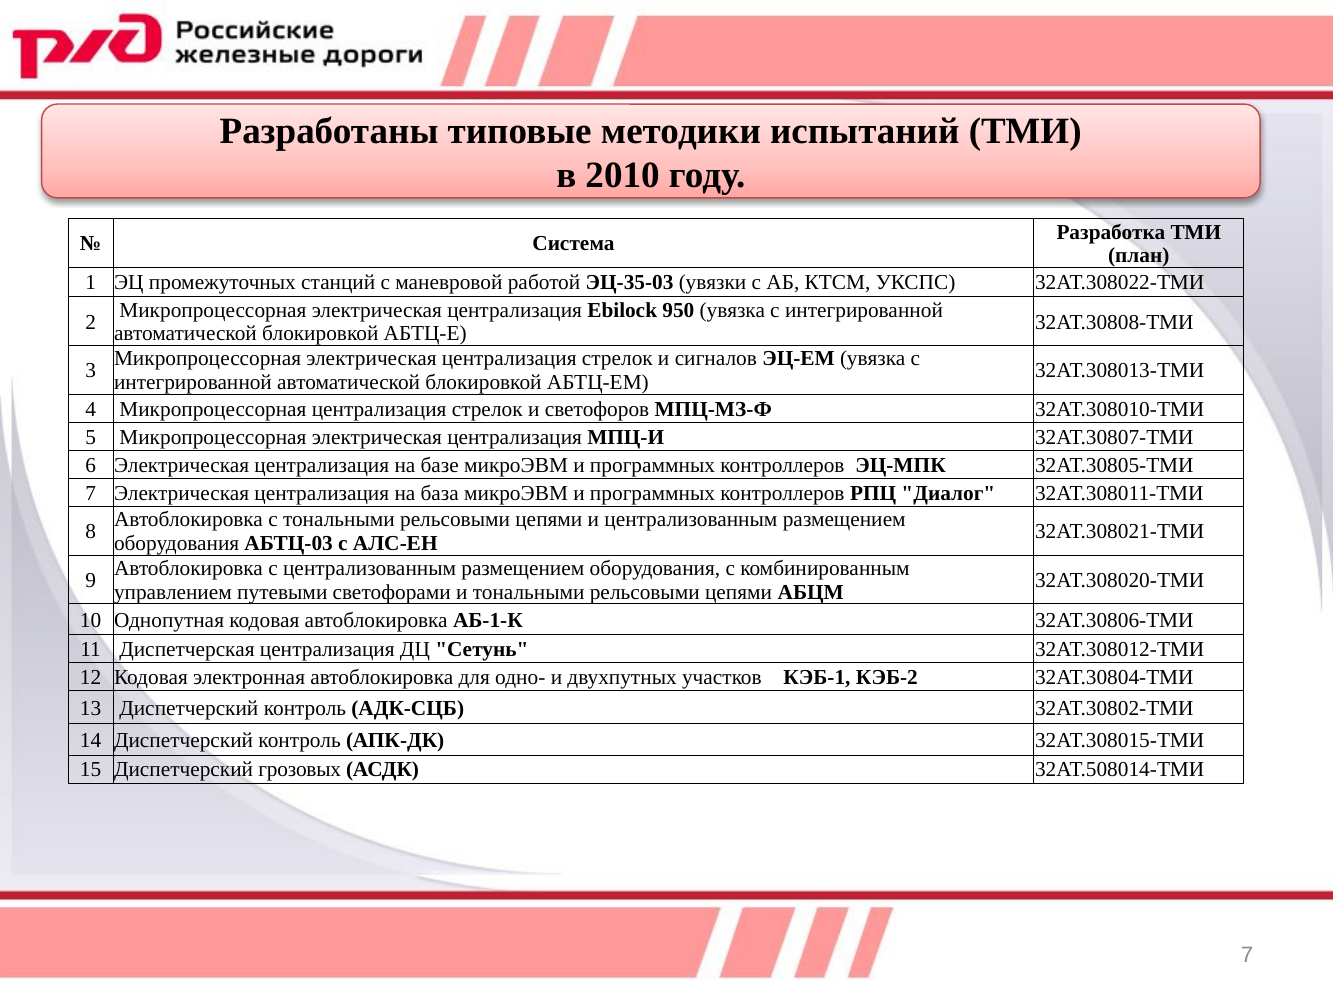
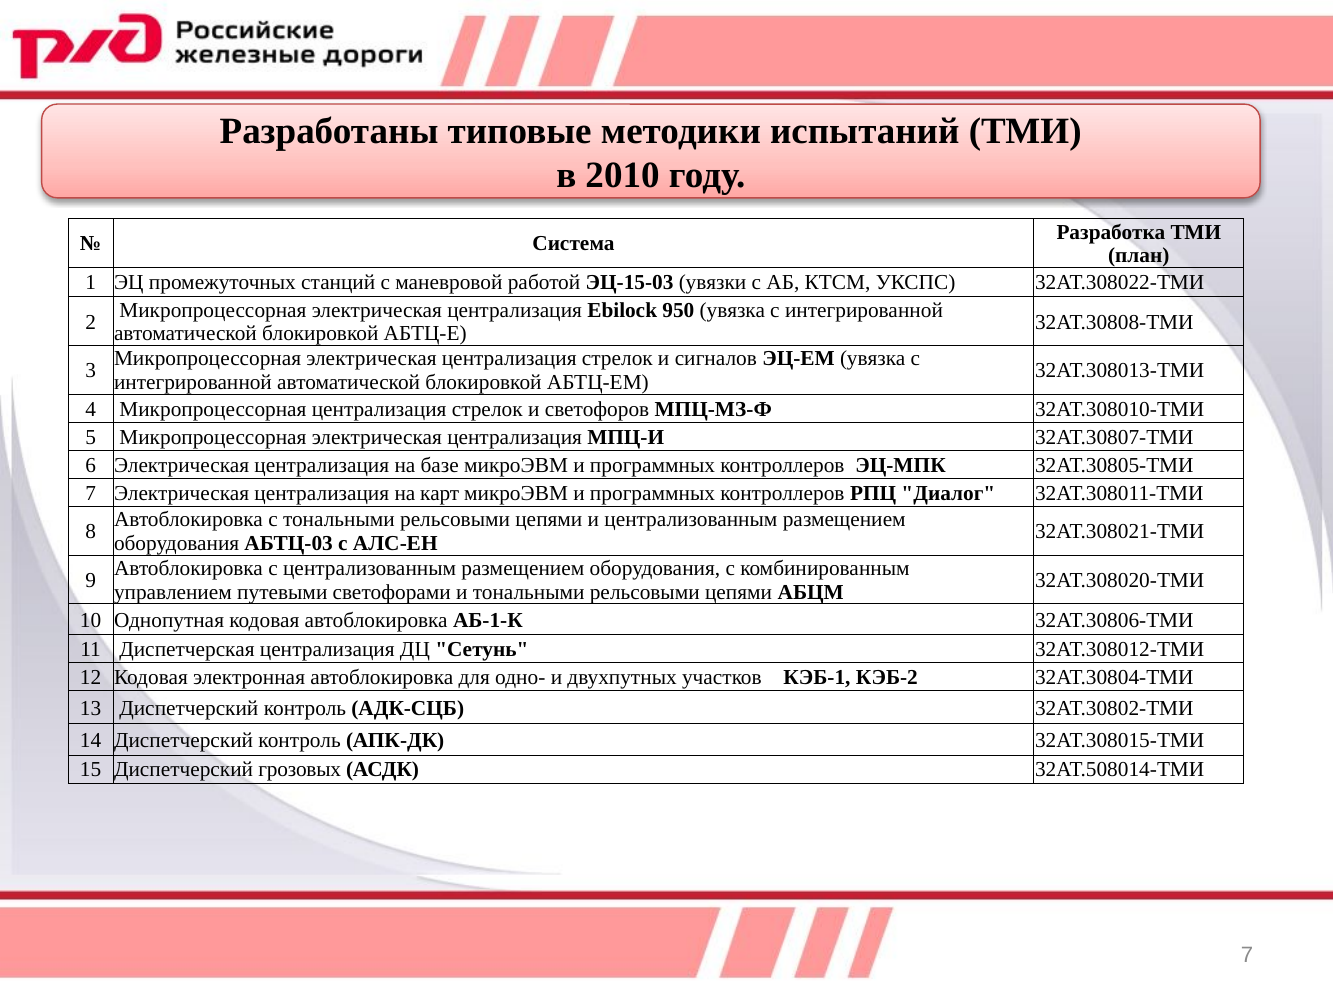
ЭЦ-35-03: ЭЦ-35-03 -> ЭЦ-15-03
база: база -> карт
